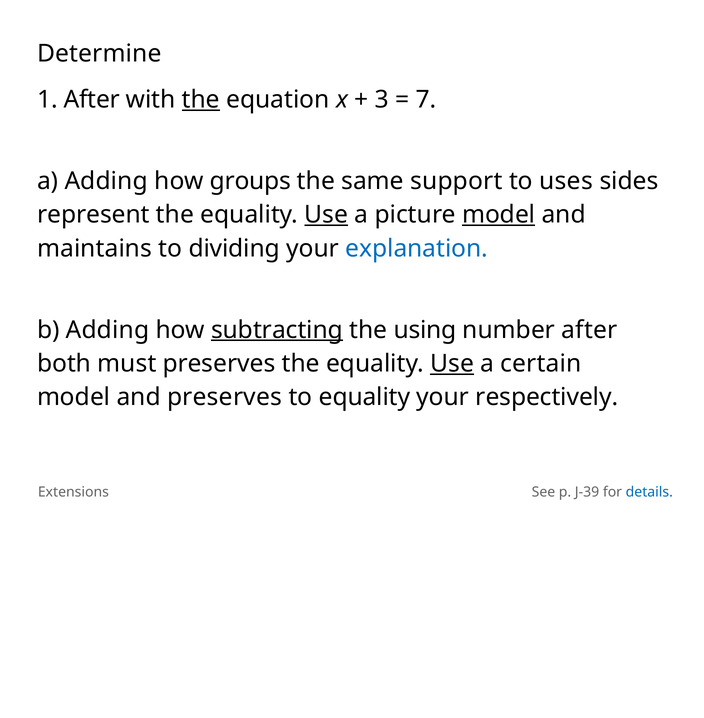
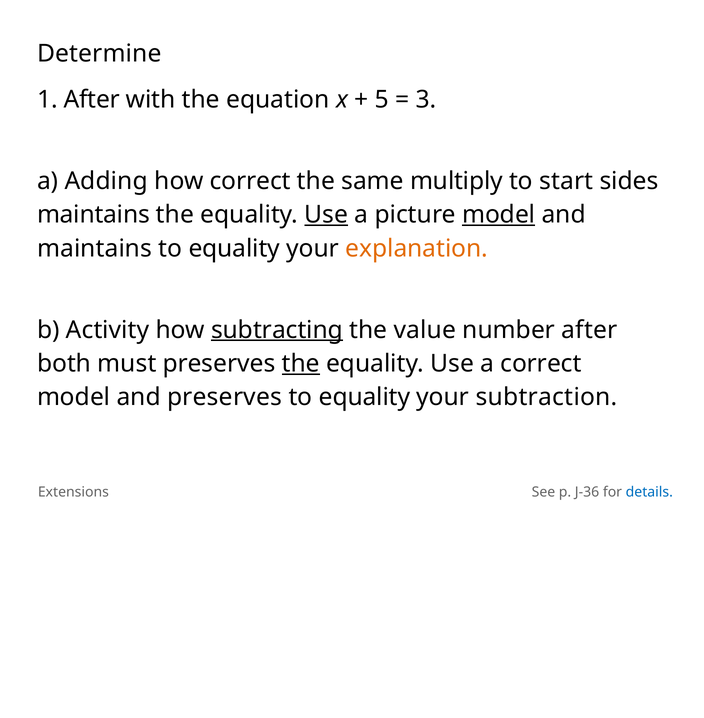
the at (201, 99) underline: present -> none
3: 3 -> 5
7: 7 -> 3
how groups: groups -> correct
support: support -> multiply
uses: uses -> start
represent at (93, 215): represent -> maintains
dividing at (234, 248): dividing -> equality
explanation colour: blue -> orange
b Adding: Adding -> Activity
using: using -> value
the at (301, 364) underline: none -> present
Use at (452, 364) underline: present -> none
a certain: certain -> correct
respectively: respectively -> subtraction
J-39: J-39 -> J-36
